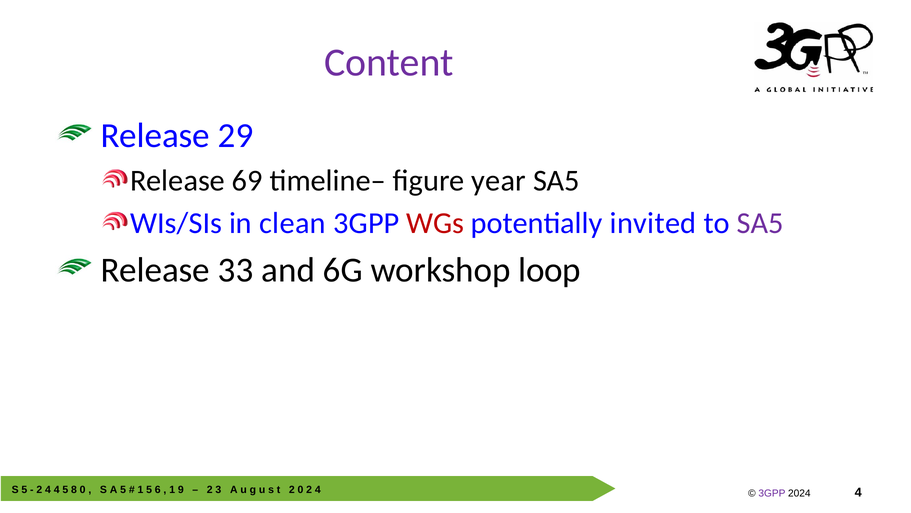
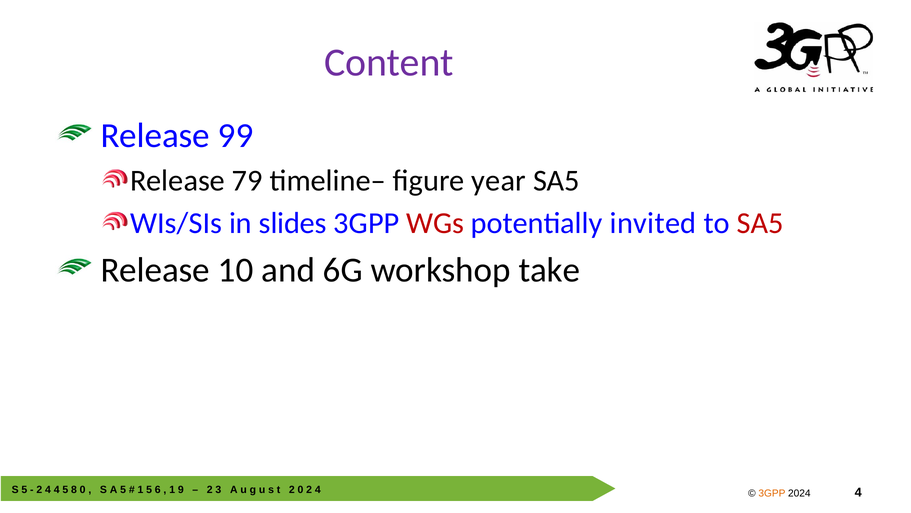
29: 29 -> 99
69: 69 -> 79
clean: clean -> slides
SA5 at (760, 223) colour: purple -> red
33: 33 -> 10
loop: loop -> take
3GPP at (772, 493) colour: purple -> orange
